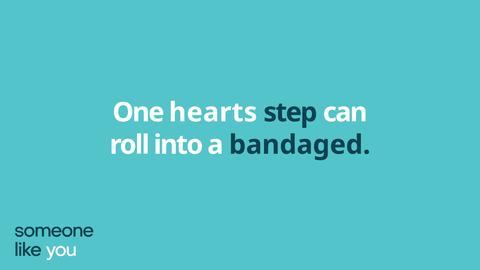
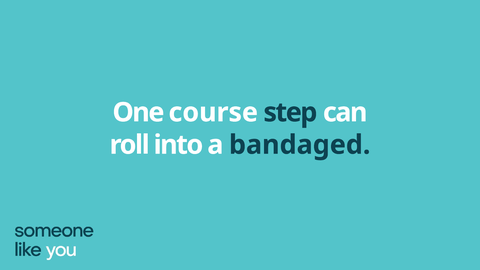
hearts: hearts -> course
